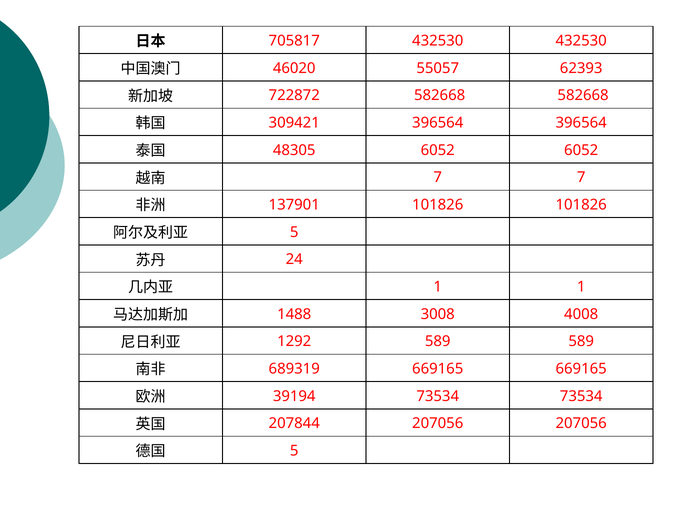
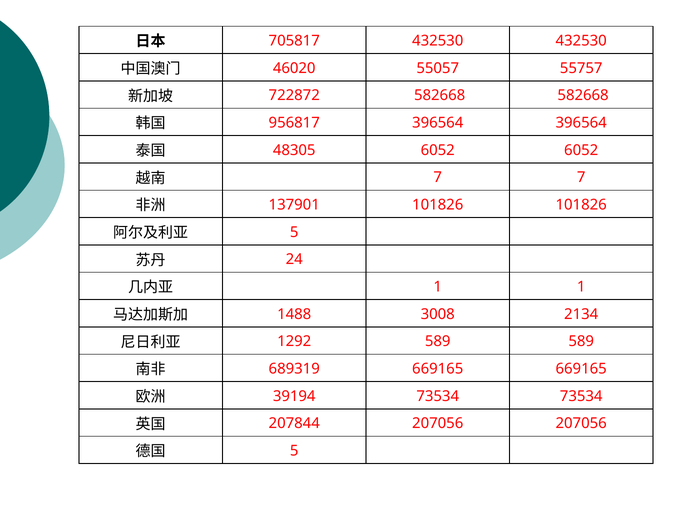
62393: 62393 -> 55757
309421: 309421 -> 956817
4008: 4008 -> 2134
